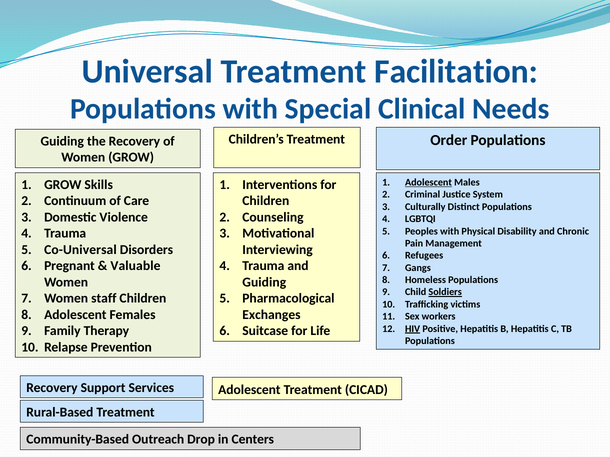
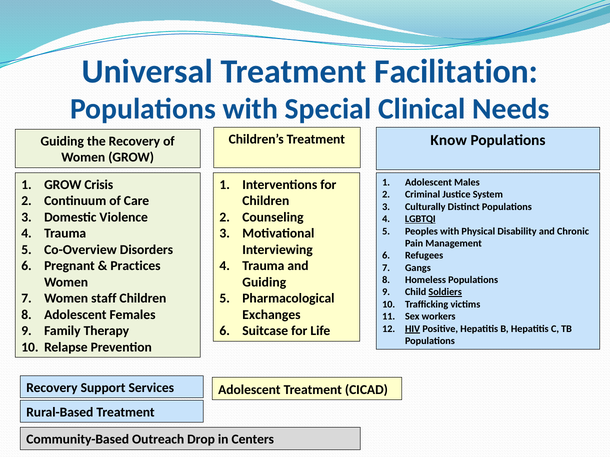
Order: Order -> Know
Adolescent at (428, 183) underline: present -> none
Skills: Skills -> Crisis
LGBTQI underline: none -> present
Co-Universal: Co-Universal -> Co-Overview
Valuable: Valuable -> Practices
